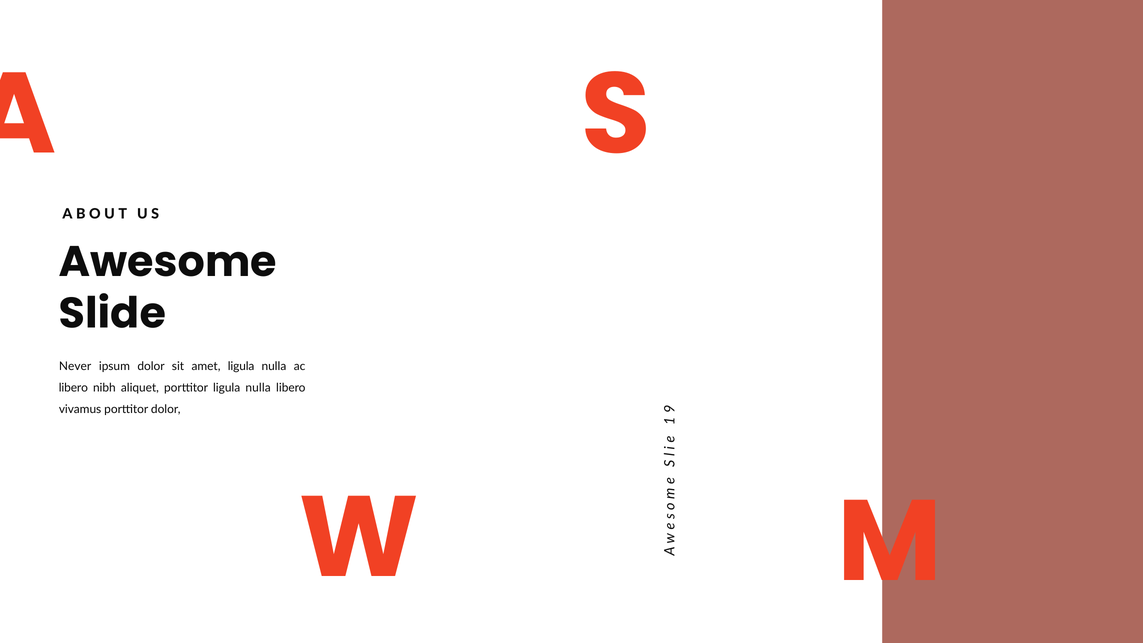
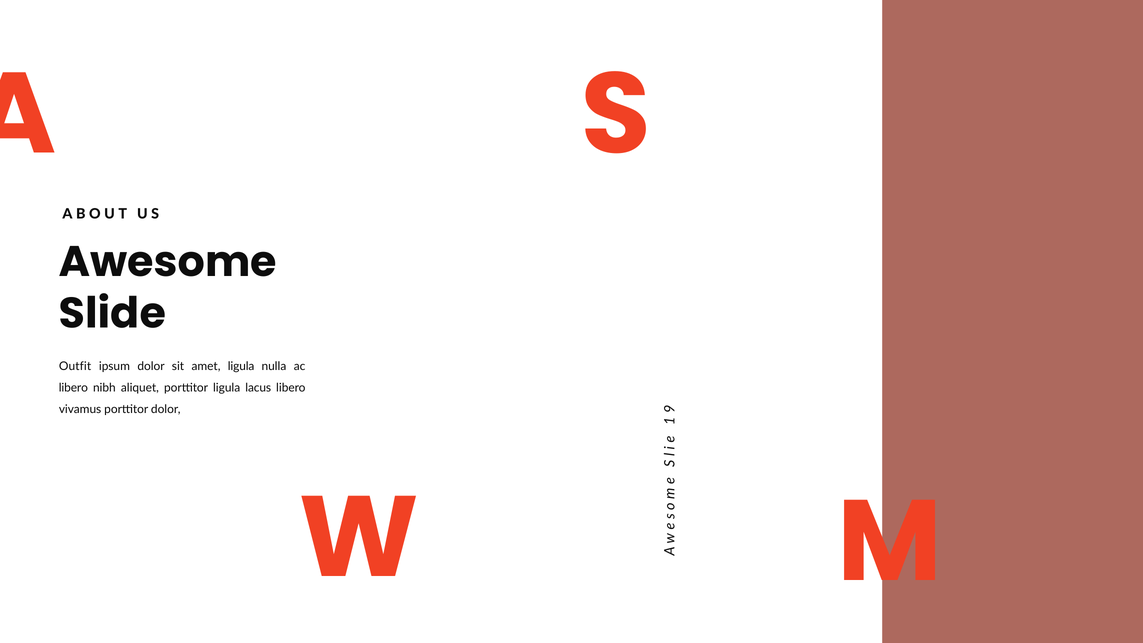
Never: Never -> Outfit
porttitor ligula nulla: nulla -> lacus
